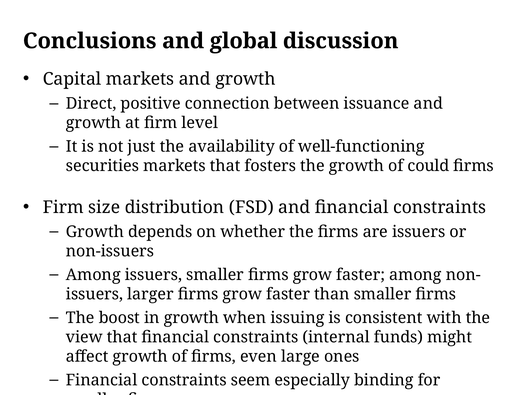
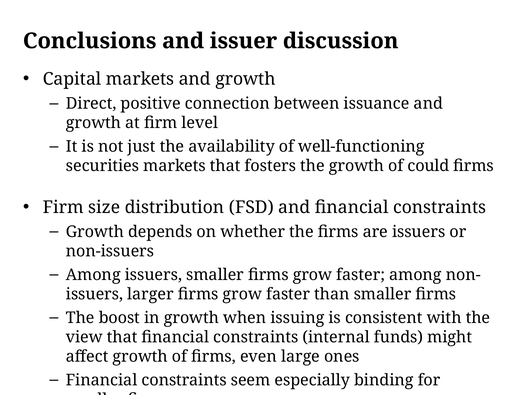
global: global -> issuer
